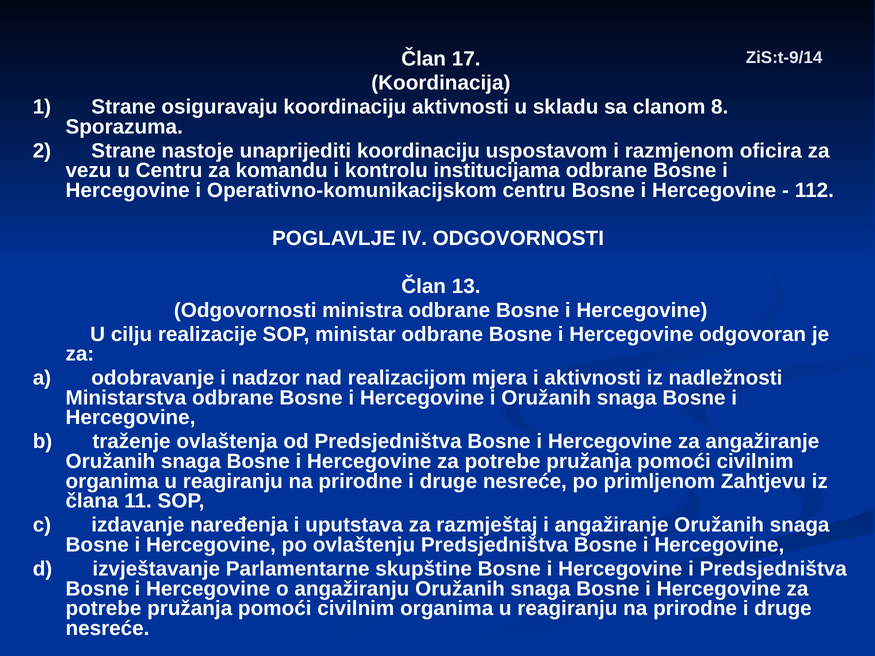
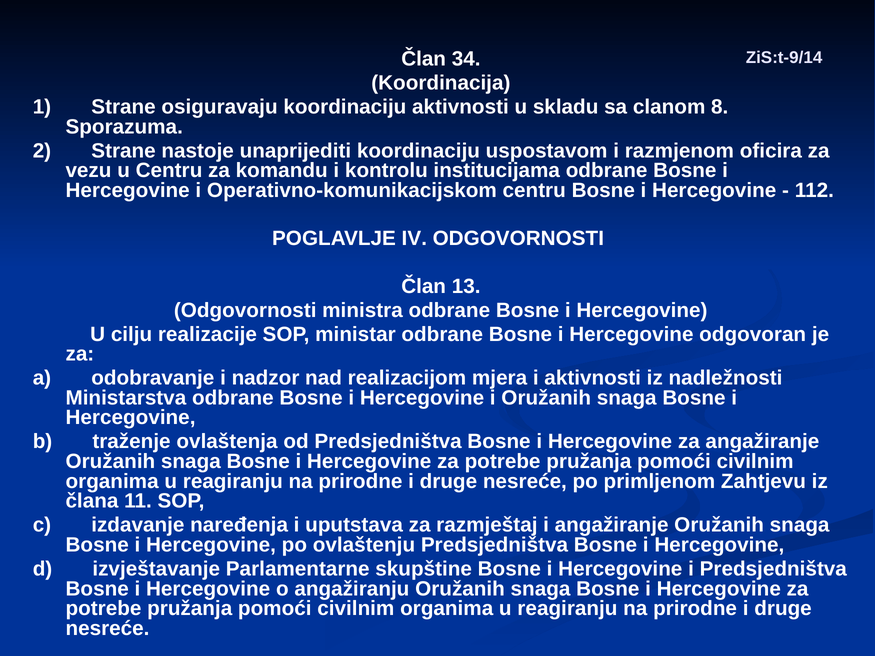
17: 17 -> 34
